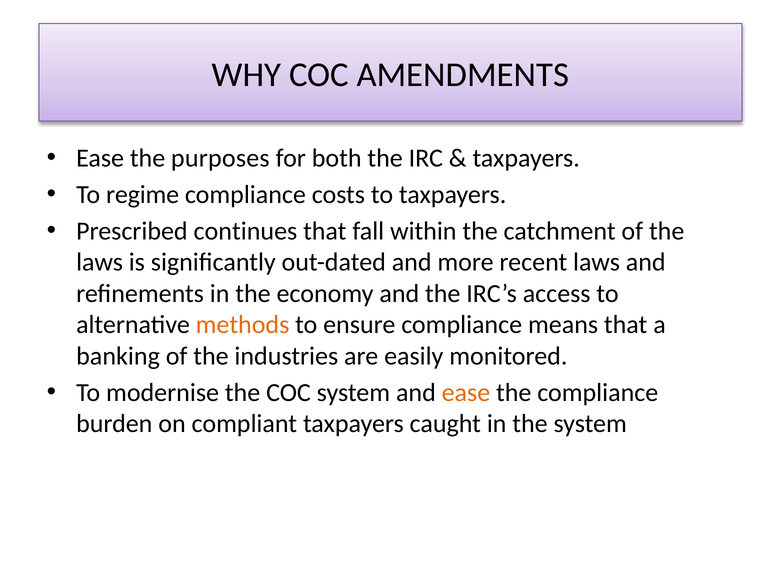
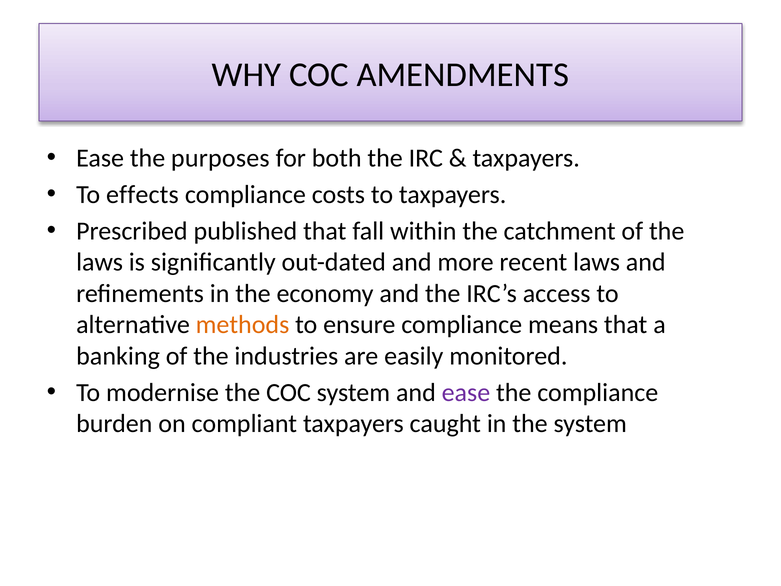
regime: regime -> effects
continues: continues -> published
ease at (466, 392) colour: orange -> purple
